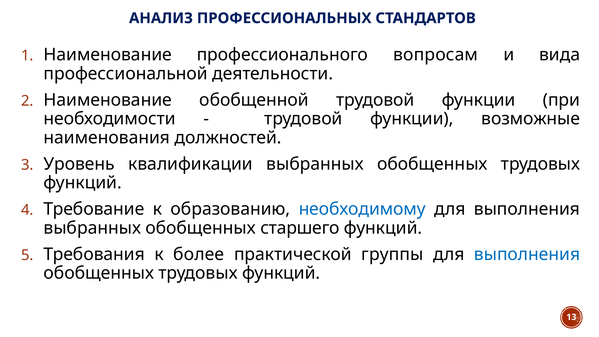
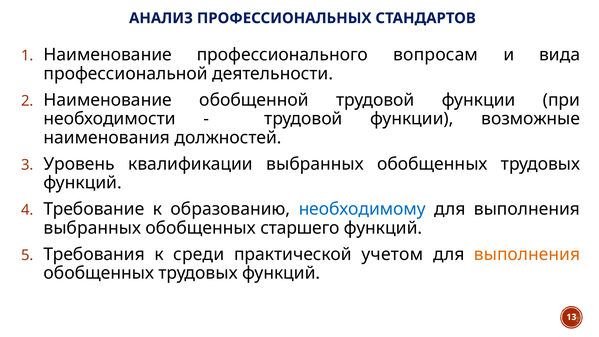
более: более -> среди
группы: группы -> учетом
выполнения at (527, 254) colour: blue -> orange
